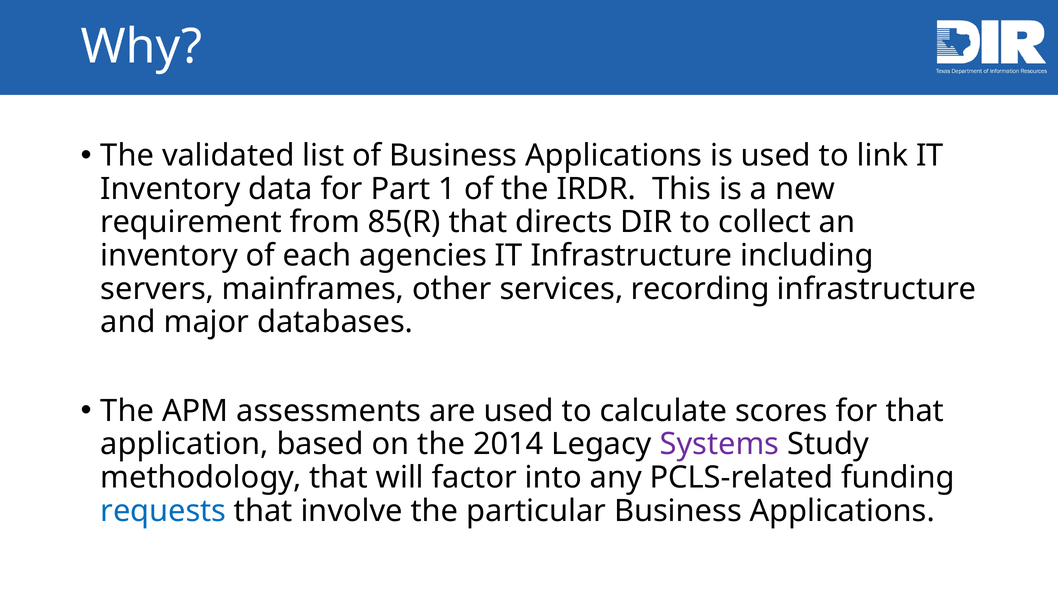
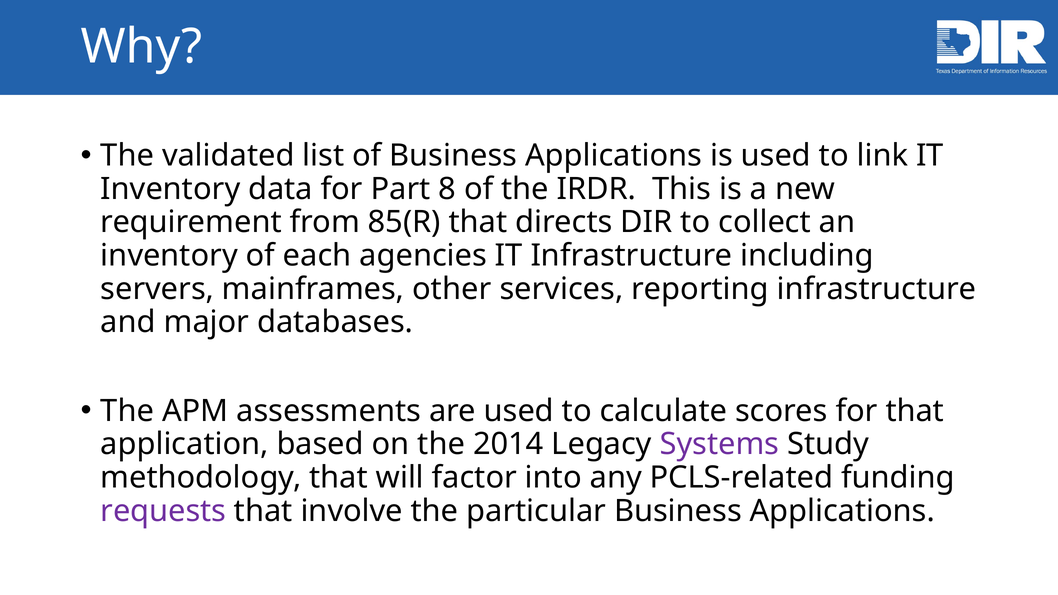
1: 1 -> 8
recording: recording -> reporting
requests colour: blue -> purple
